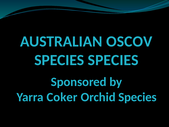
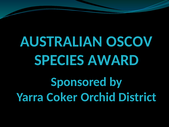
SPECIES SPECIES: SPECIES -> AWARD
Orchid Species: Species -> District
